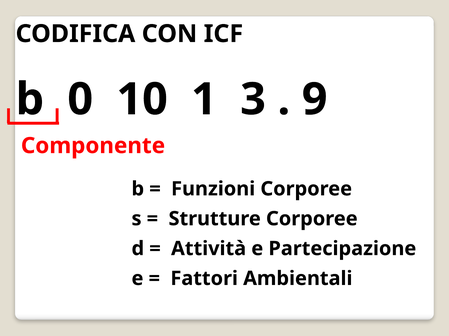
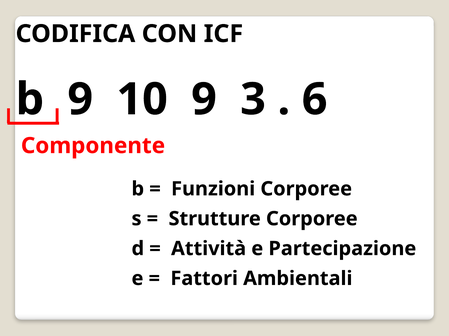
0 at (80, 100): 0 -> 9
10 1: 1 -> 9
9: 9 -> 6
